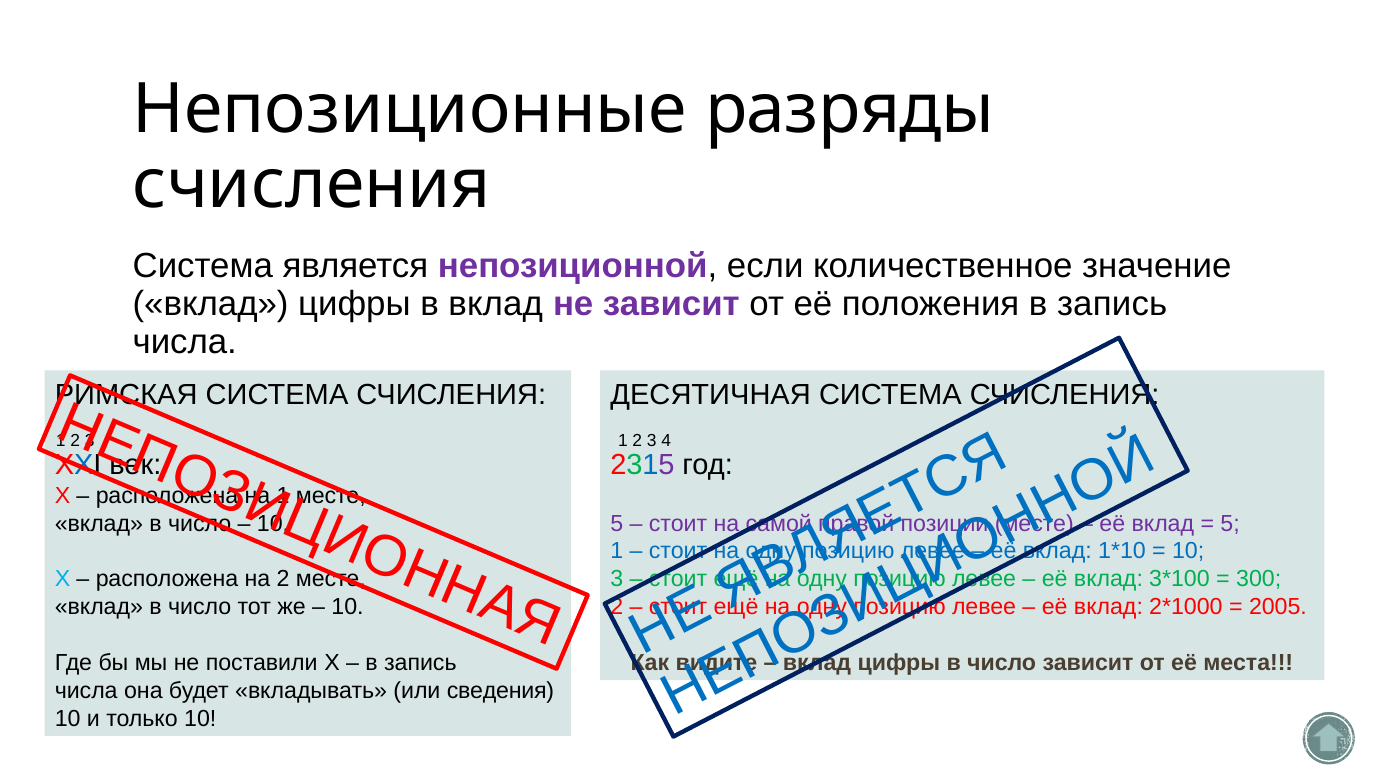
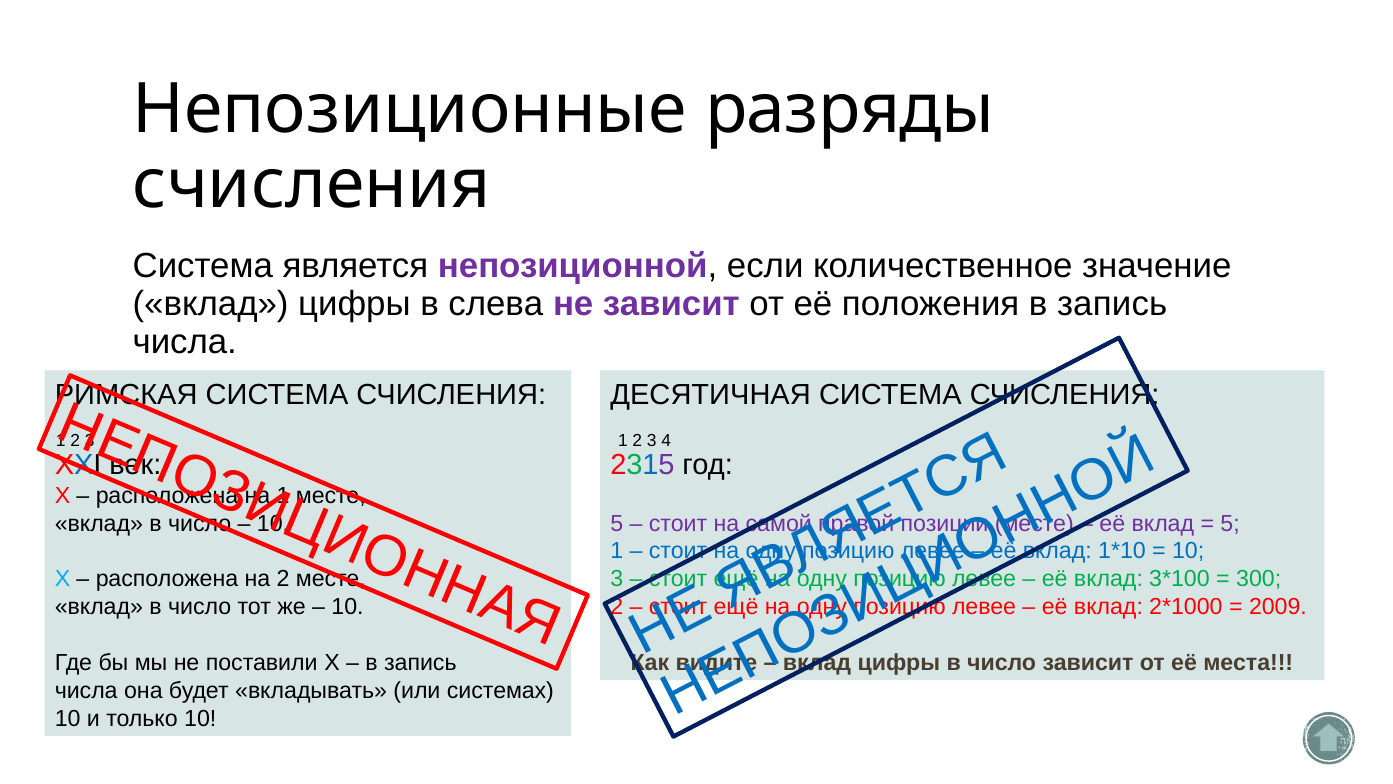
в вклад: вклад -> слева
2005: 2005 -> 2009
сведения: сведения -> системах
